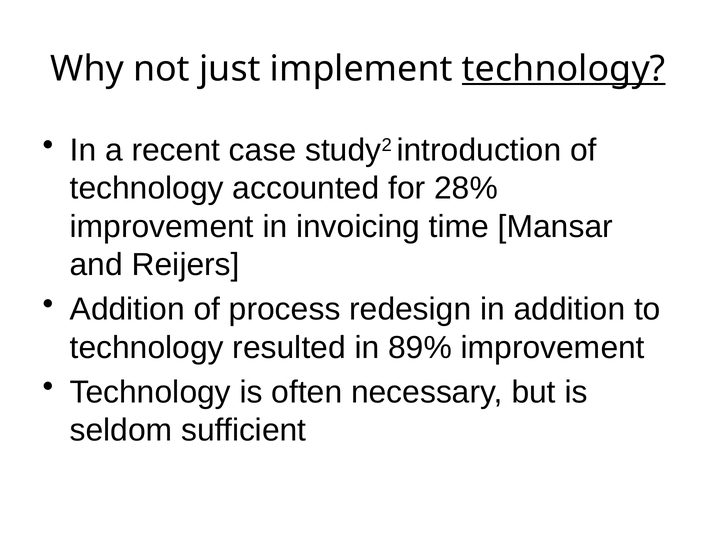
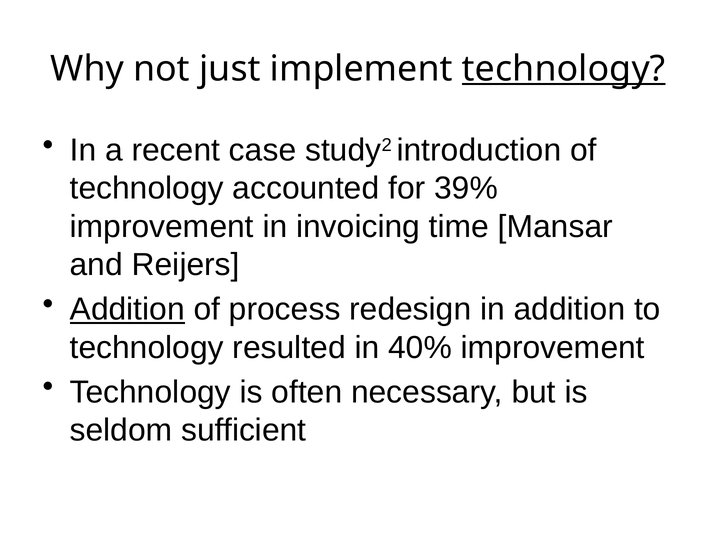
28%: 28% -> 39%
Addition at (127, 309) underline: none -> present
89%: 89% -> 40%
